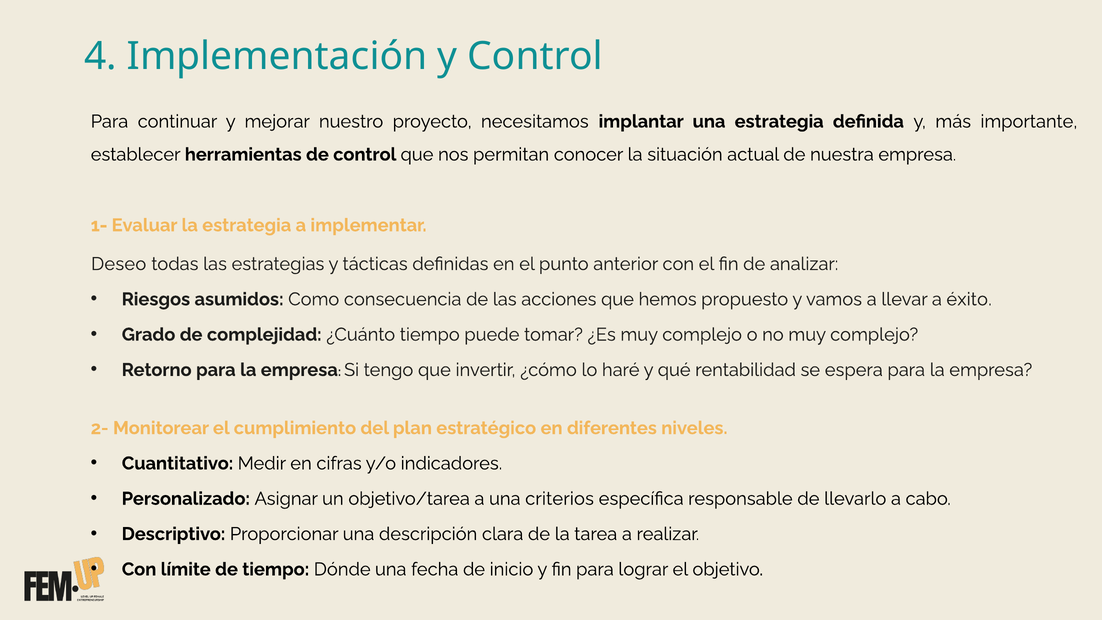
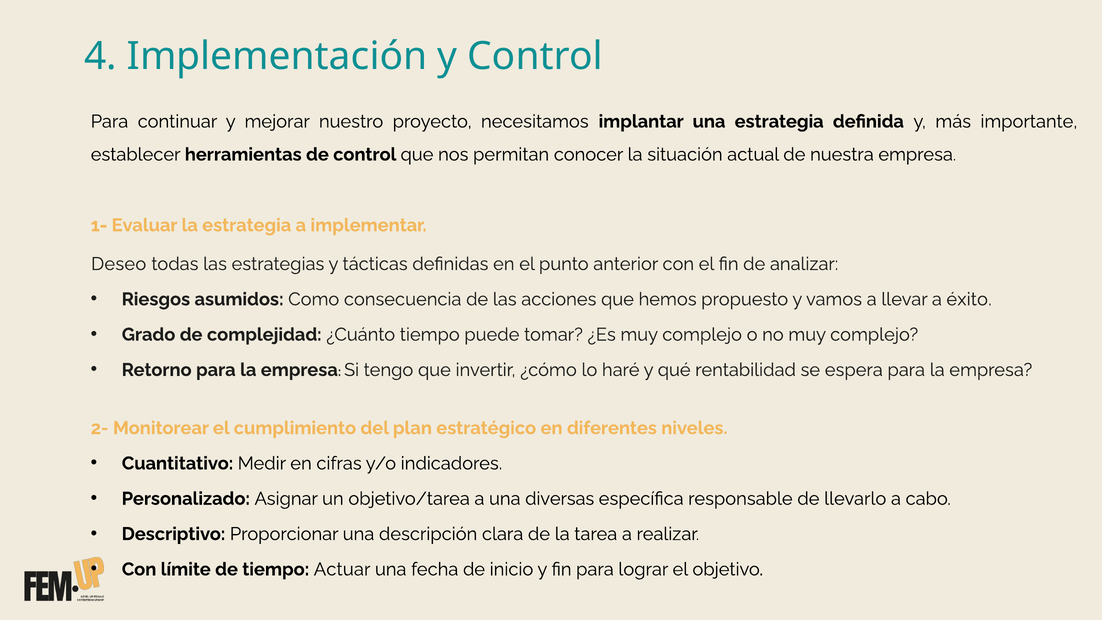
criterios: criterios -> diversas
Dónde: Dónde -> Actuar
